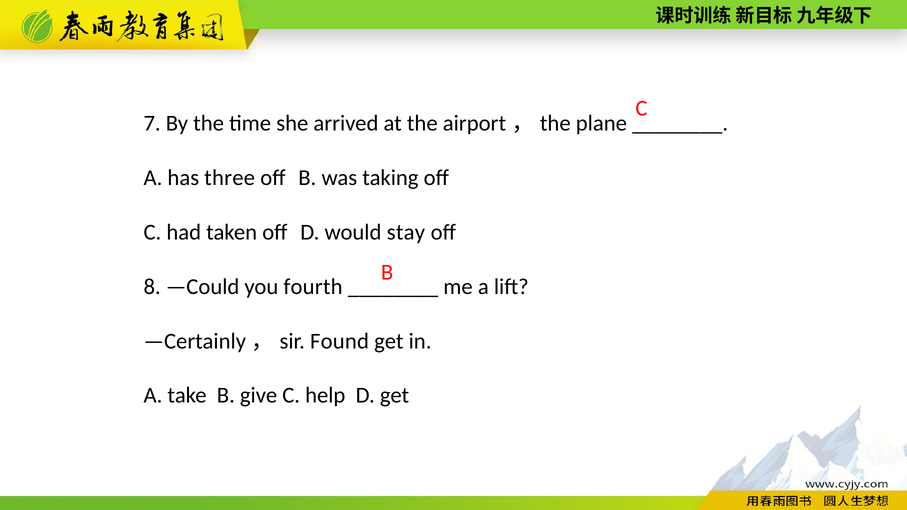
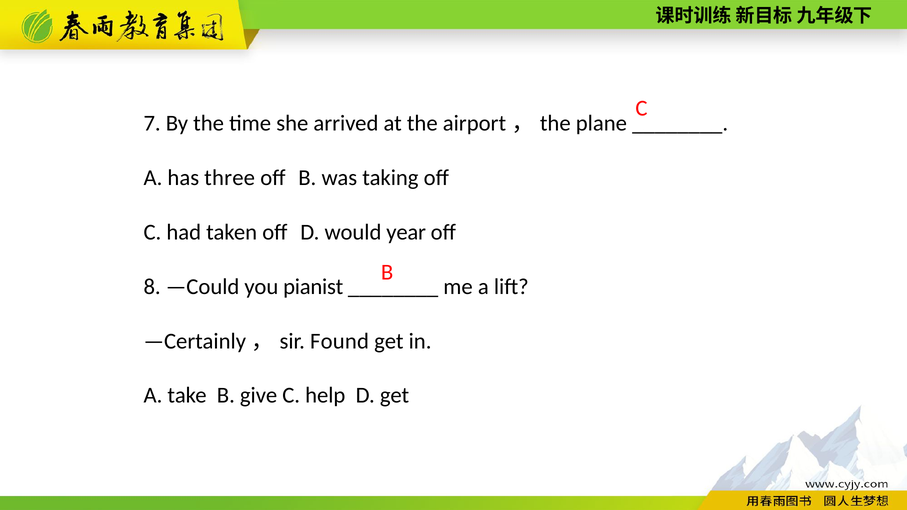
stay: stay -> year
fourth: fourth -> pianist
